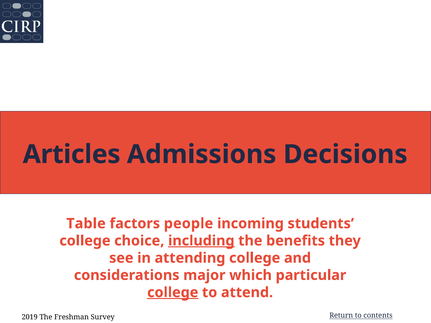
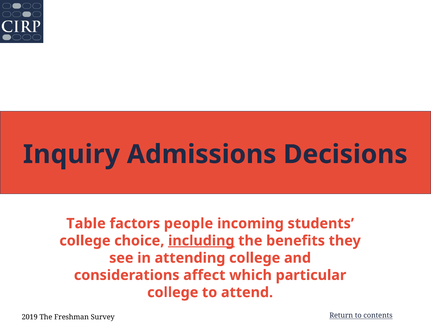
Articles: Articles -> Inquiry
major: major -> affect
college at (173, 293) underline: present -> none
